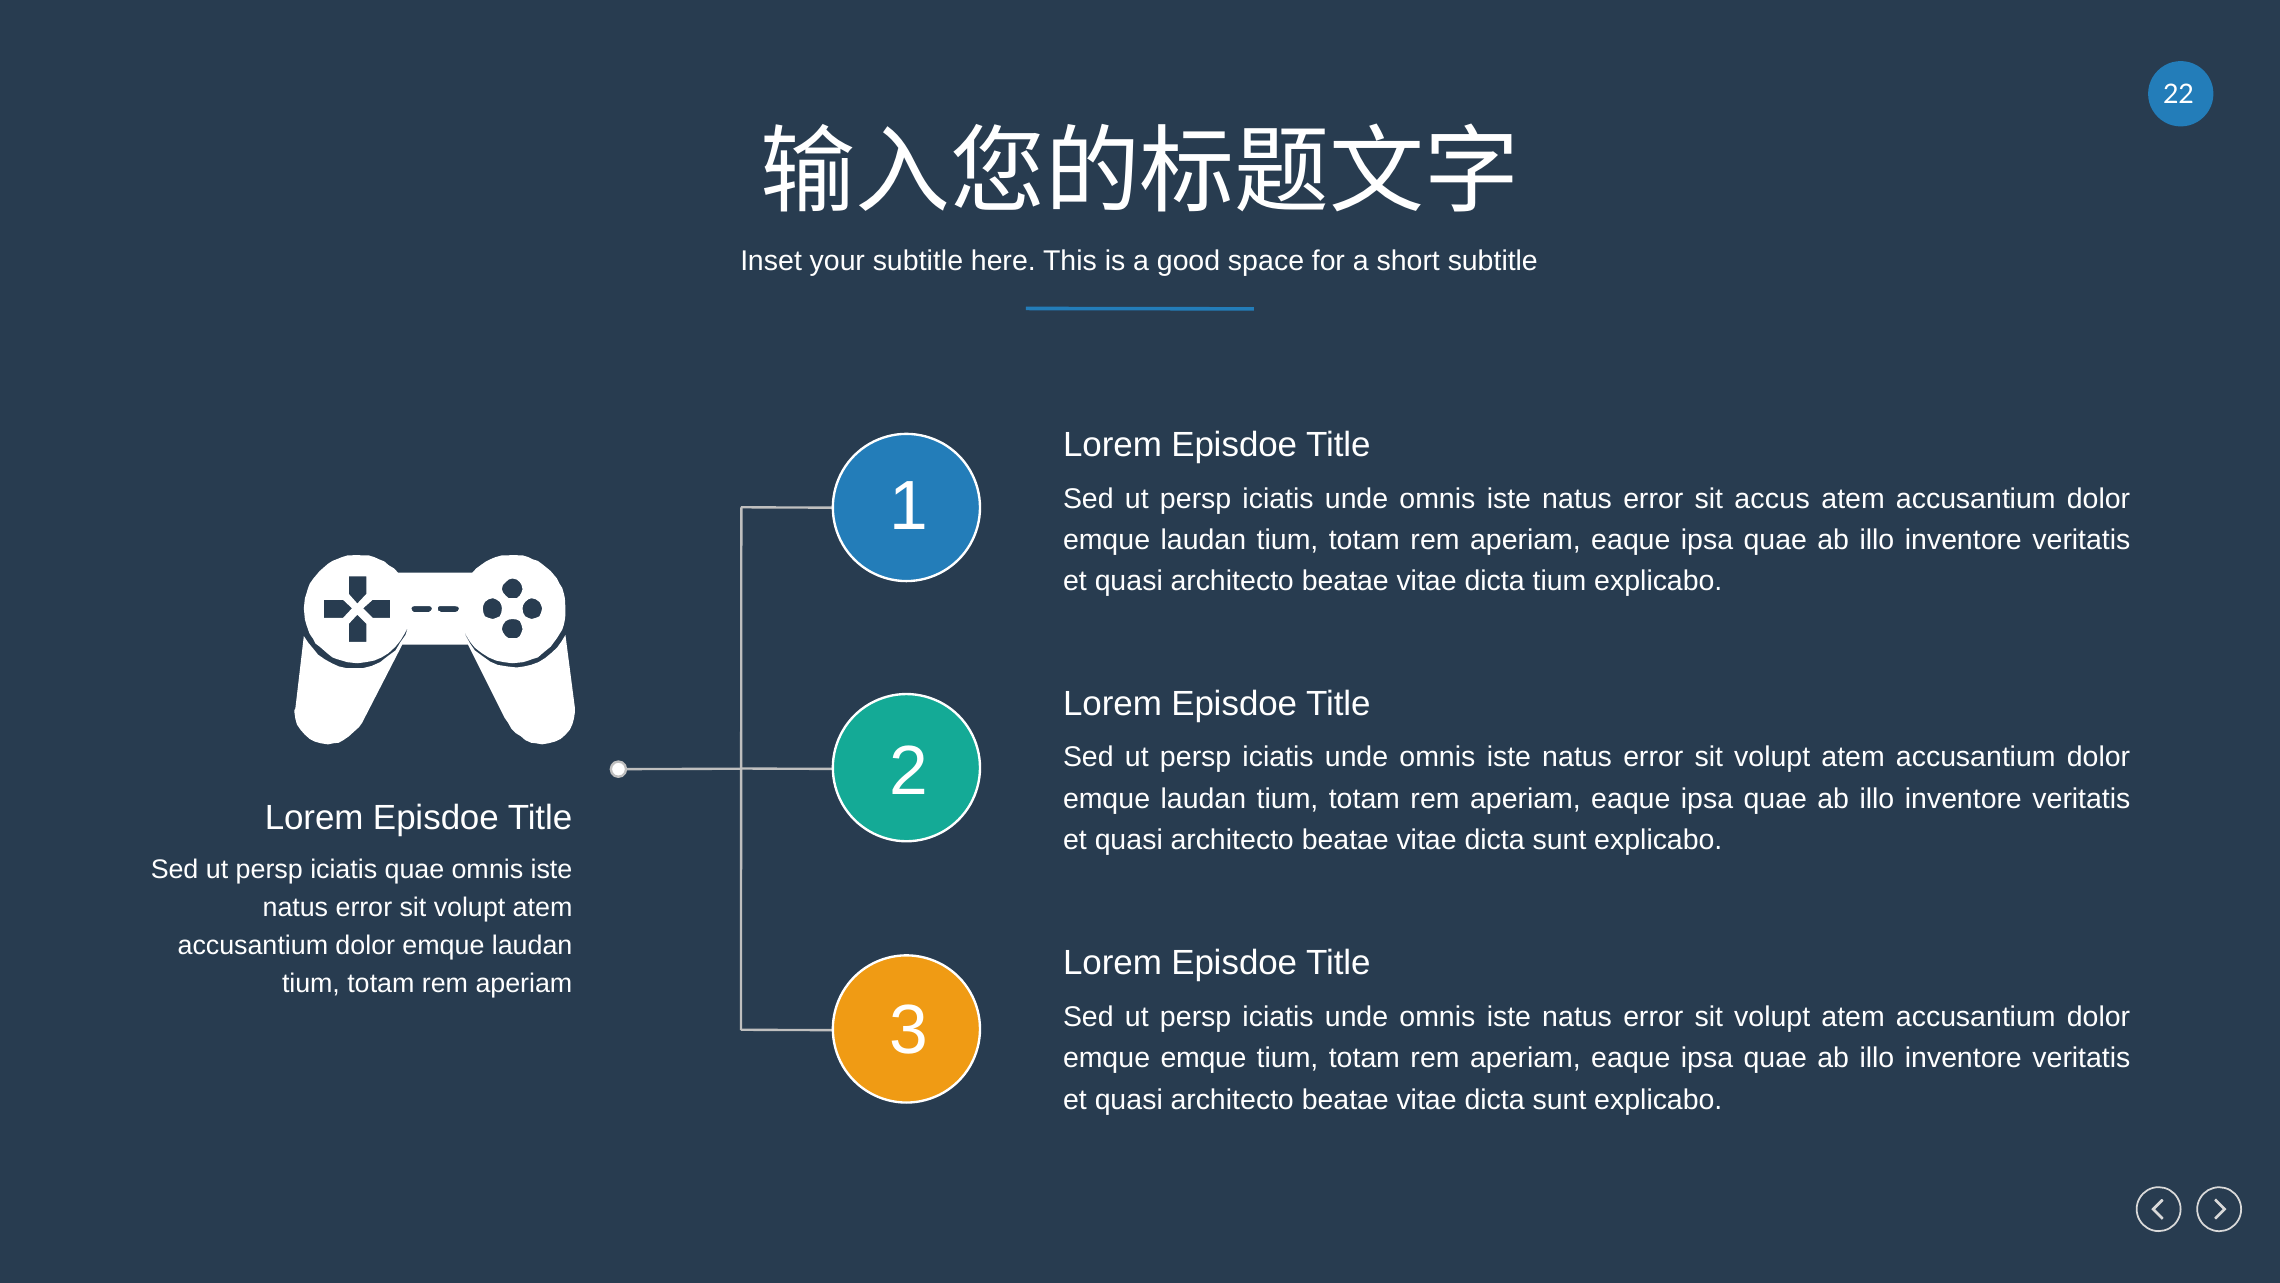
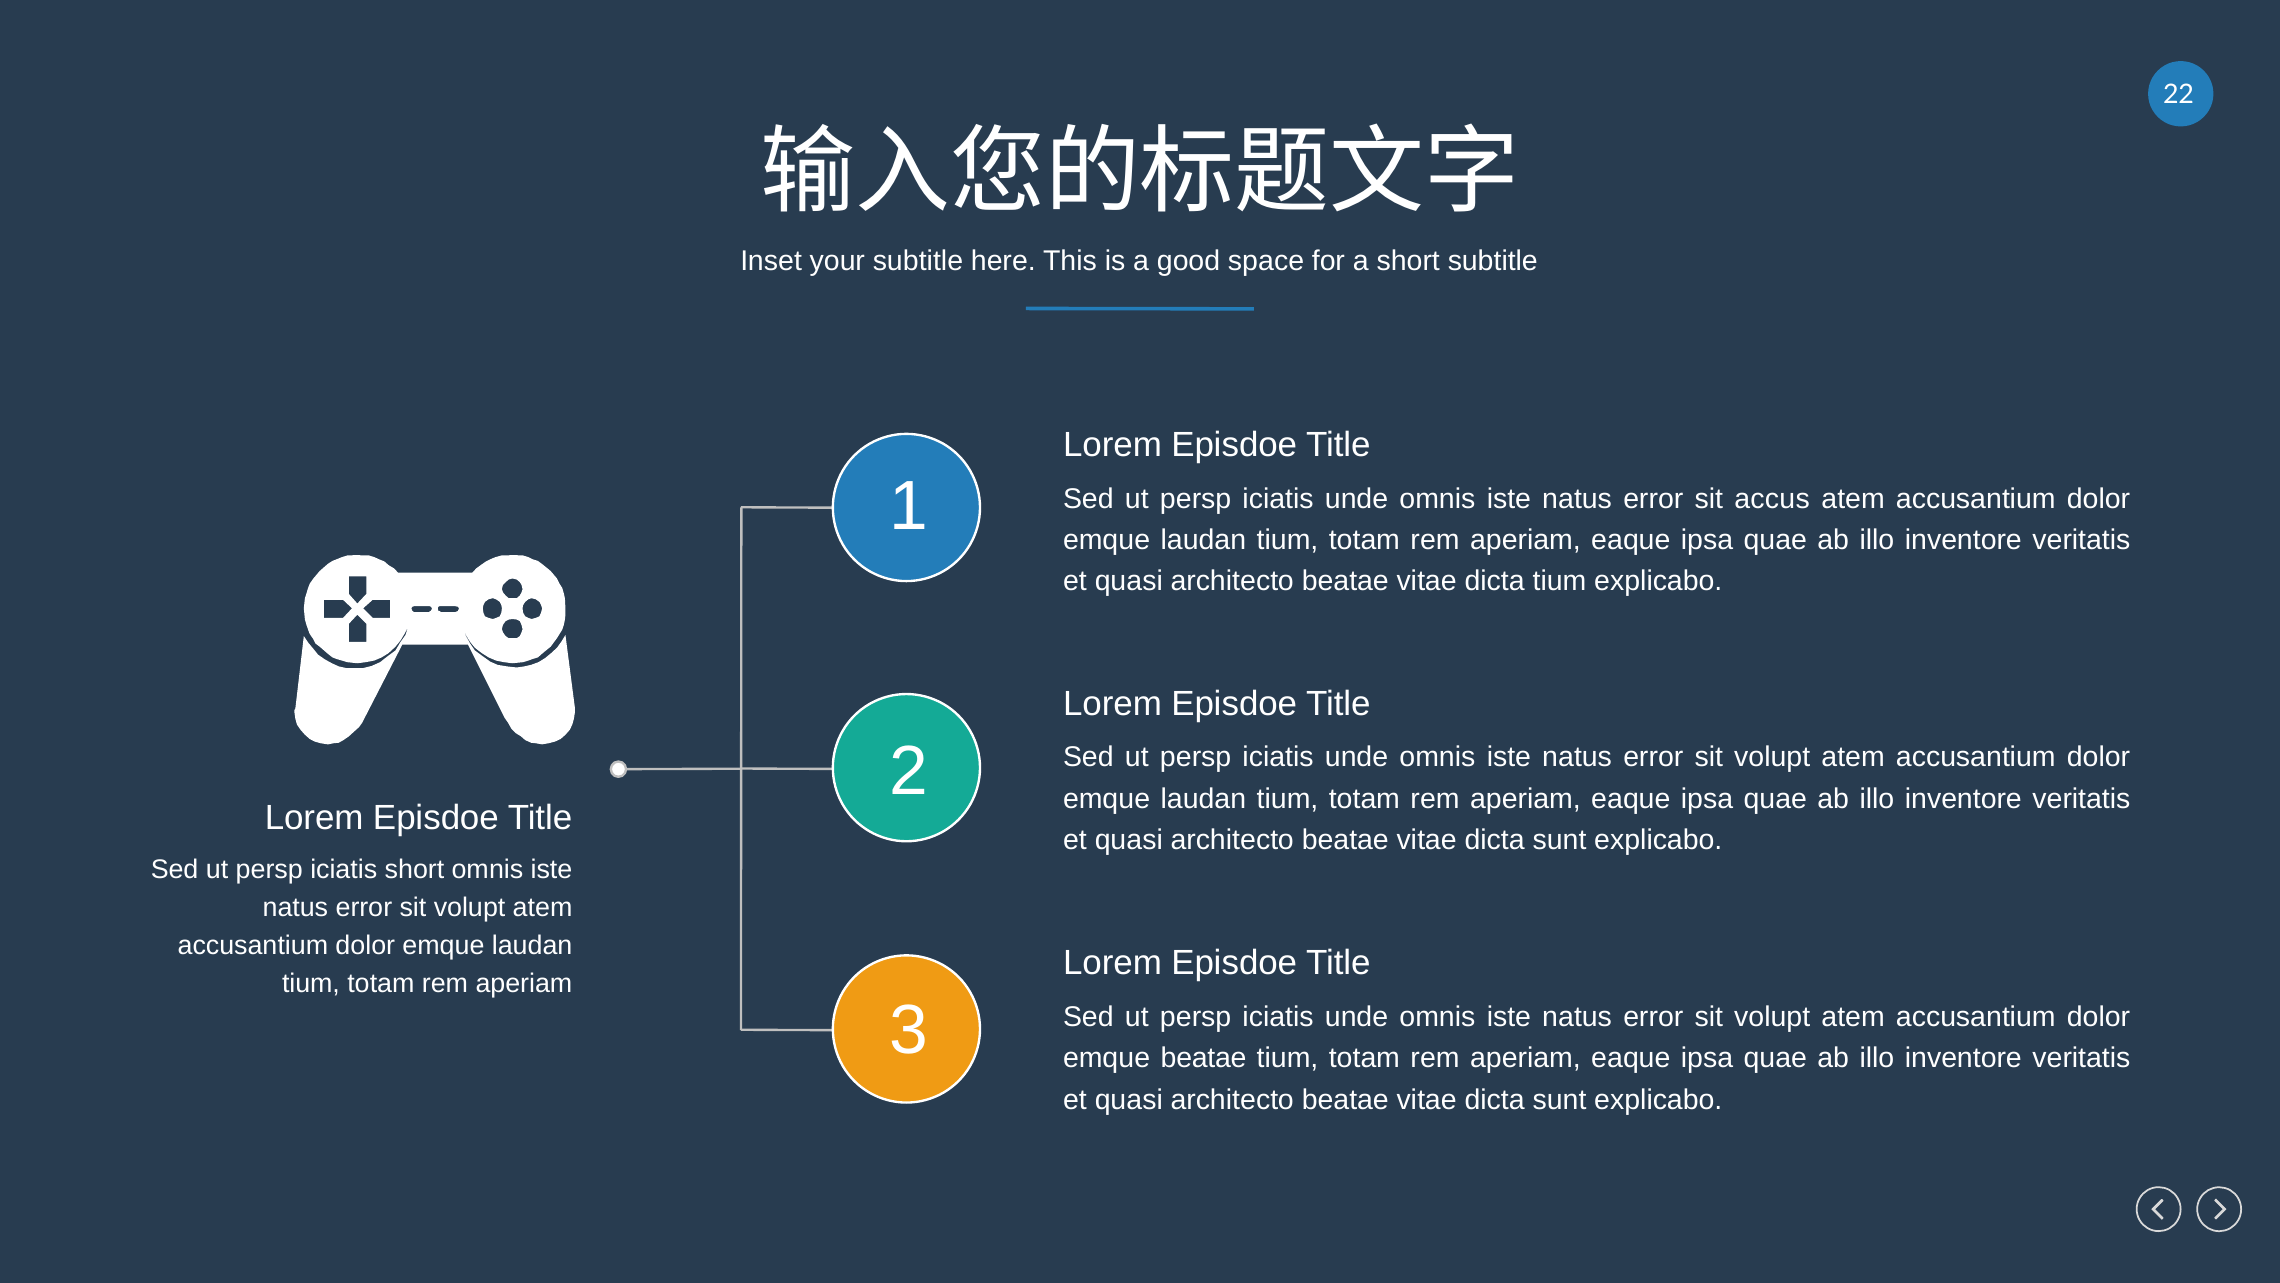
iciatis quae: quae -> short
emque emque: emque -> beatae
